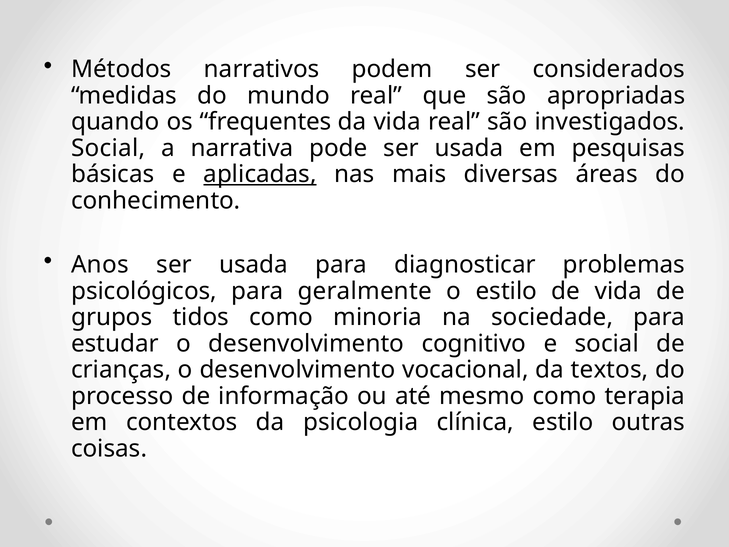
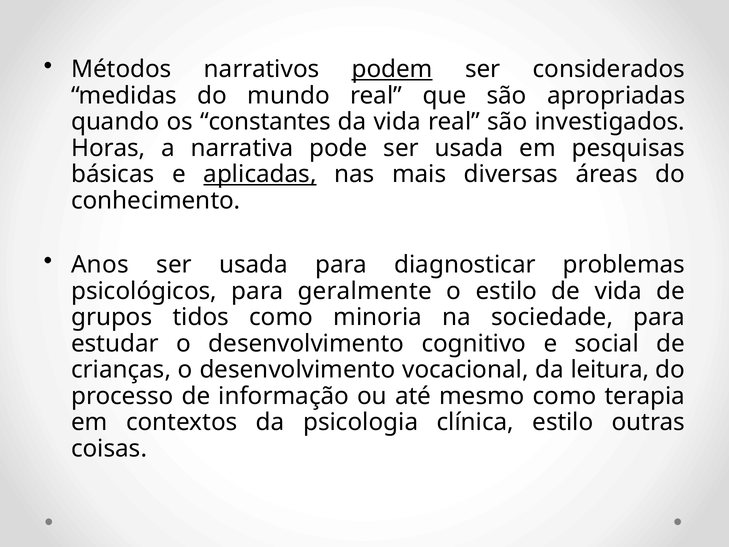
podem underline: none -> present
frequentes: frequentes -> constantes
Social at (108, 148): Social -> Horas
textos: textos -> leitura
